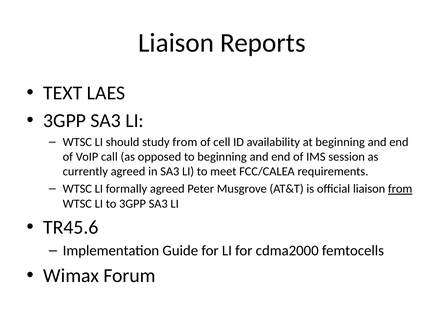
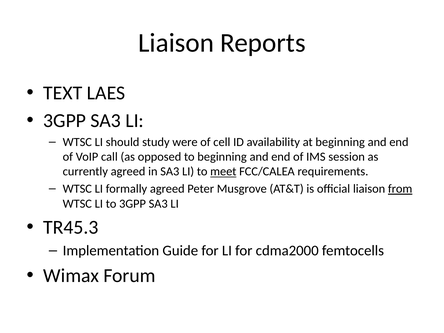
study from: from -> were
meet underline: none -> present
TR45.6: TR45.6 -> TR45.3
